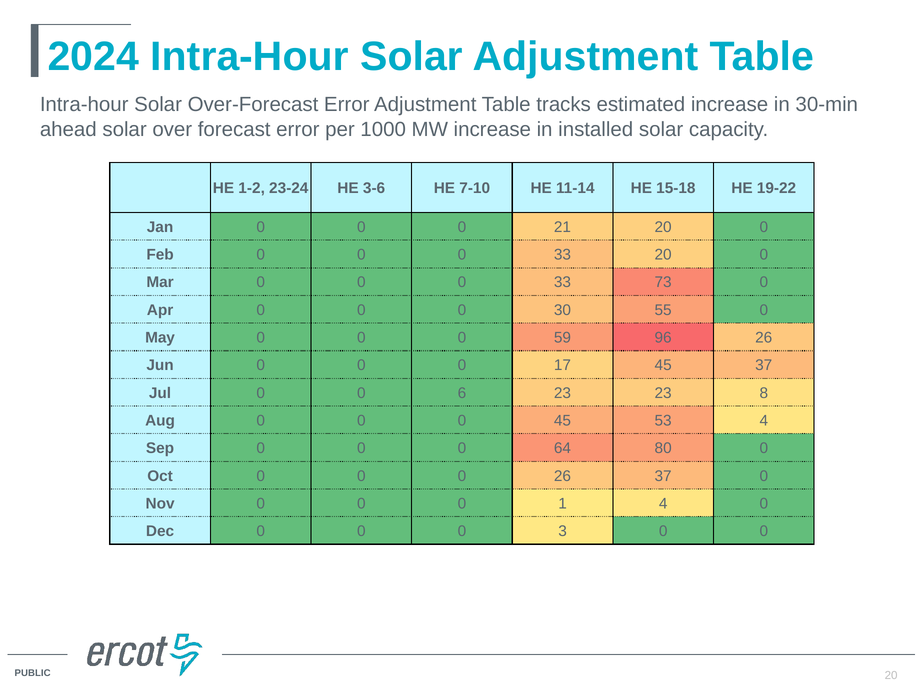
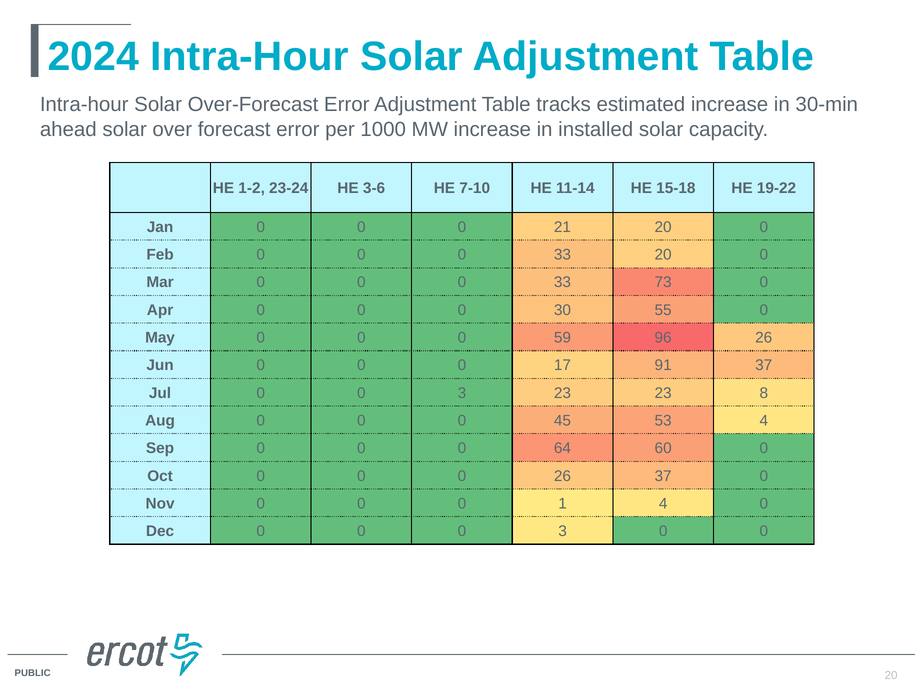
17 45: 45 -> 91
Jul 0 0 6: 6 -> 3
80: 80 -> 60
